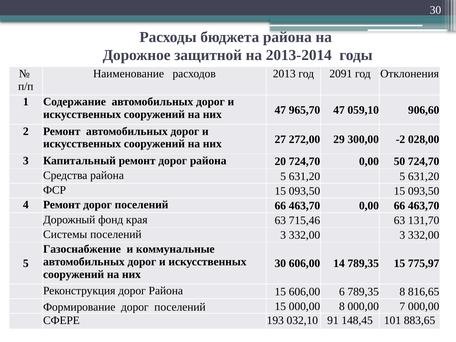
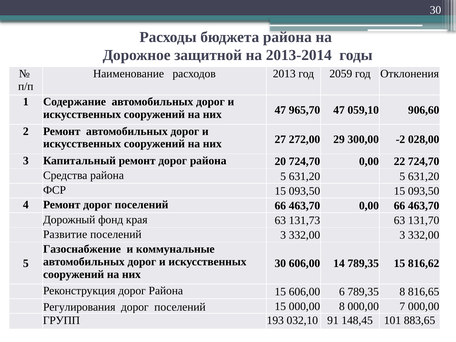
2091: 2091 -> 2059
50: 50 -> 22
715,46: 715,46 -> 131,73
Системы: Системы -> Развитие
775,97: 775,97 -> 816,62
Формирование: Формирование -> Регулирования
СФЕРЕ: СФЕРЕ -> ГРУПП
